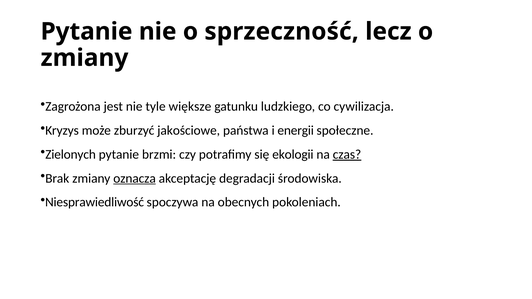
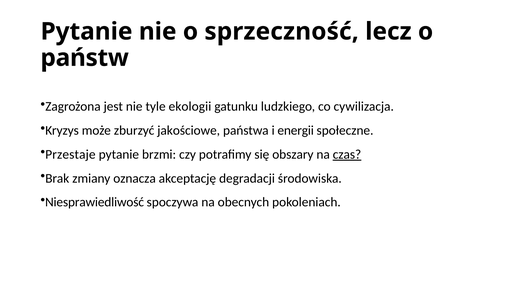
zmiany at (84, 58): zmiany -> państw
większe: większe -> ekologii
Zielonych: Zielonych -> Przestaje
ekologii: ekologii -> obszary
oznacza underline: present -> none
